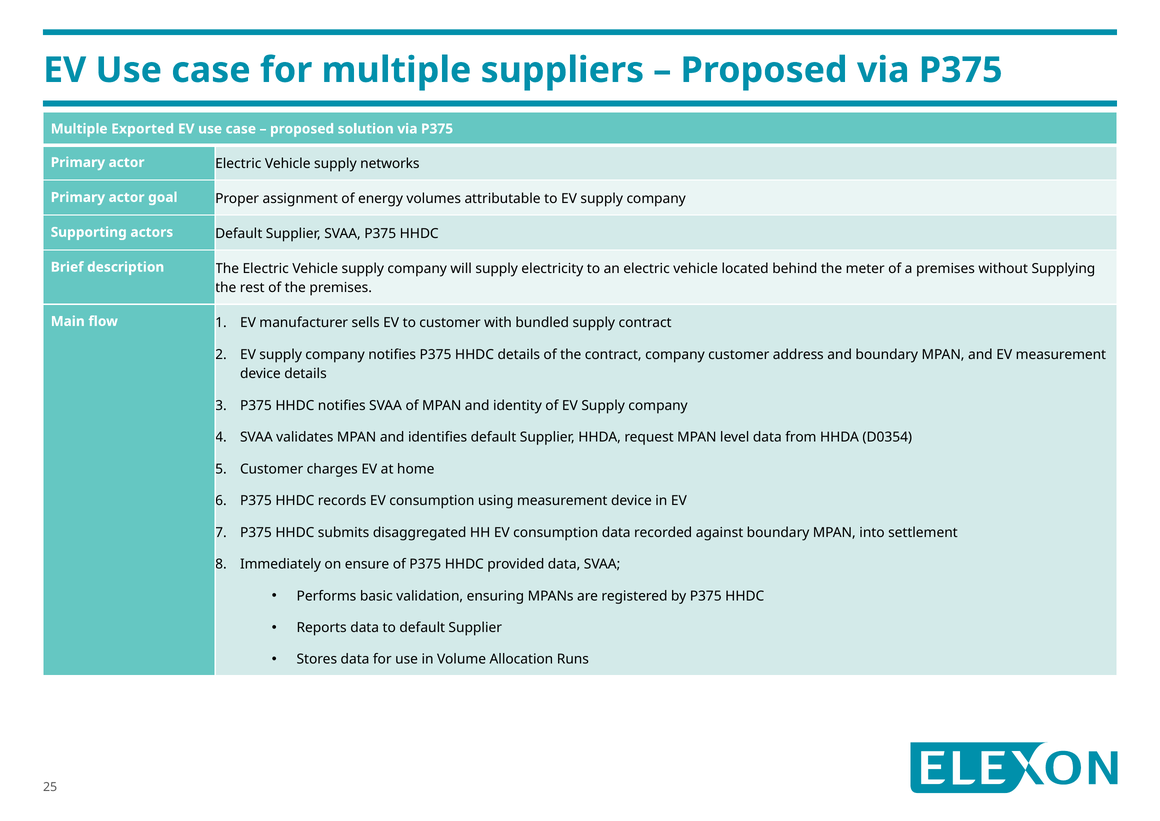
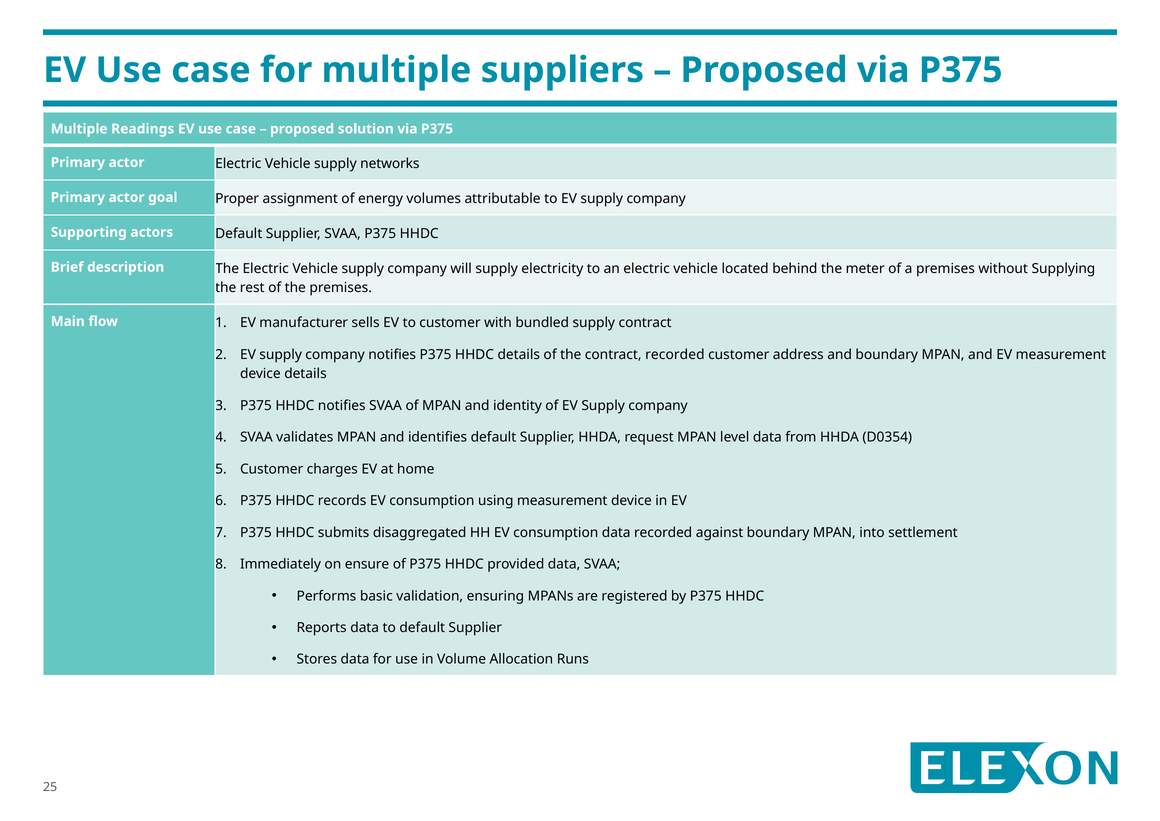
Exported: Exported -> Readings
contract company: company -> recorded
